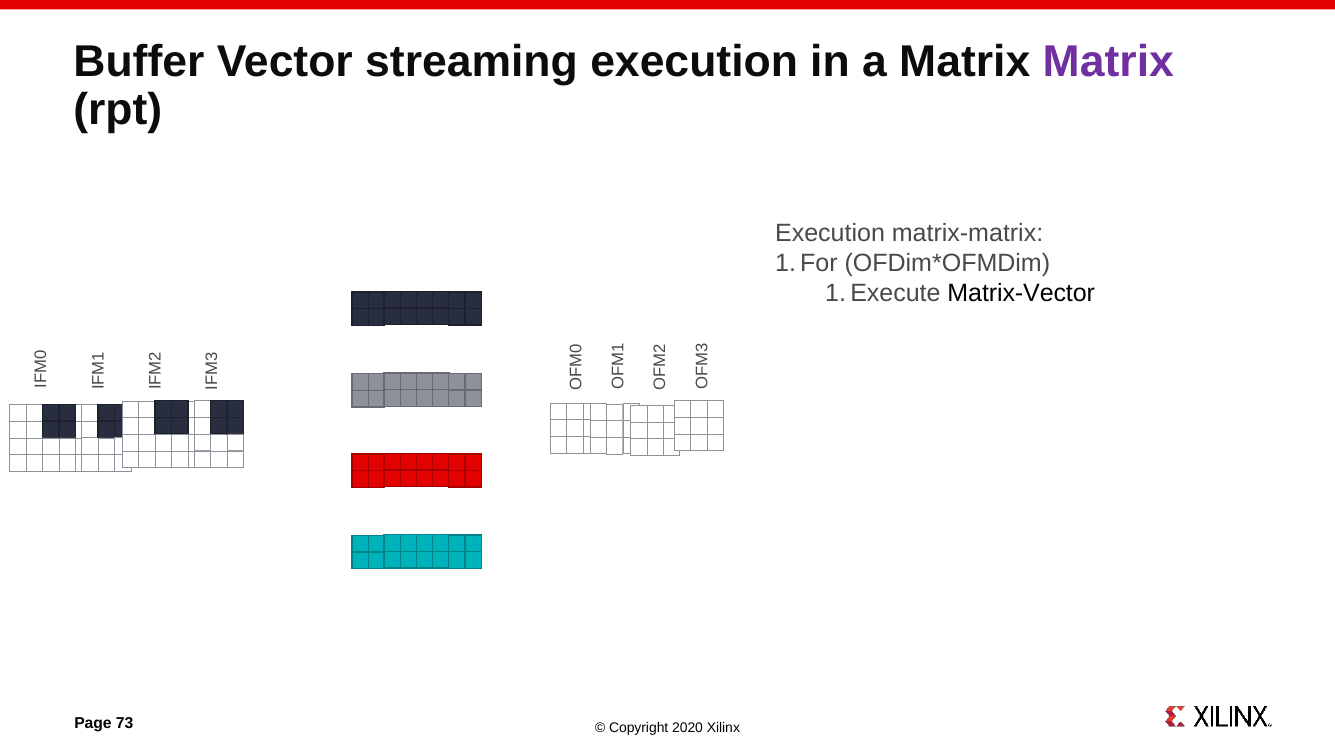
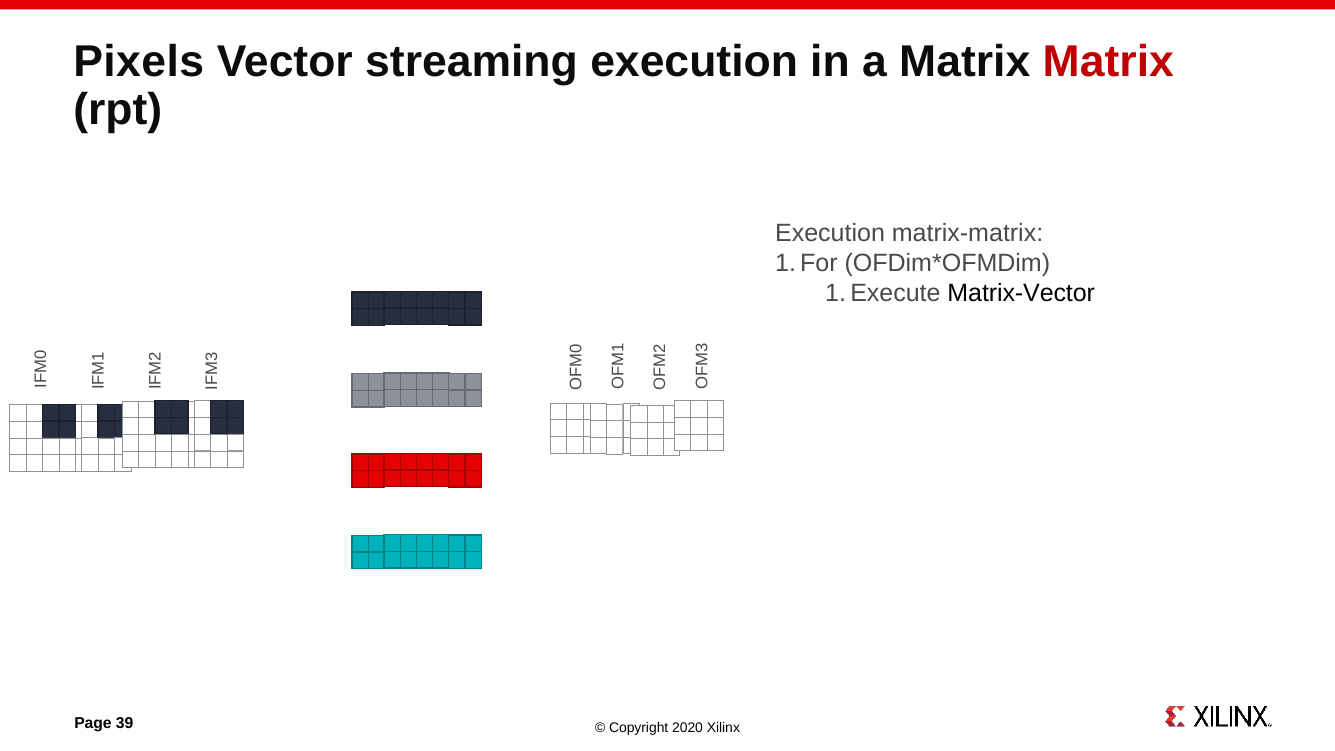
Buffer: Buffer -> Pixels
Matrix at (1108, 62) colour: purple -> red
73: 73 -> 39
